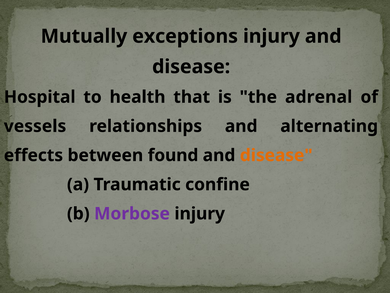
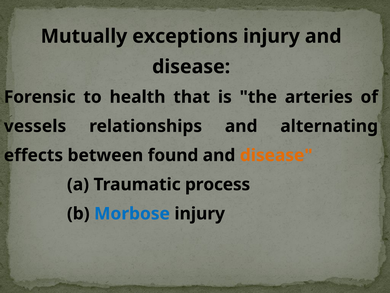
Hospital: Hospital -> Forensic
adrenal: adrenal -> arteries
confine: confine -> process
Morbose colour: purple -> blue
